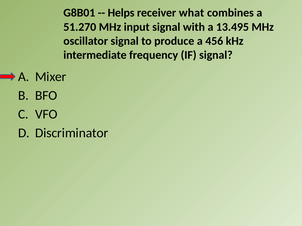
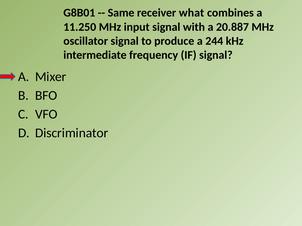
Helps: Helps -> Same
51.270: 51.270 -> 11.250
13.495: 13.495 -> 20.887
456: 456 -> 244
